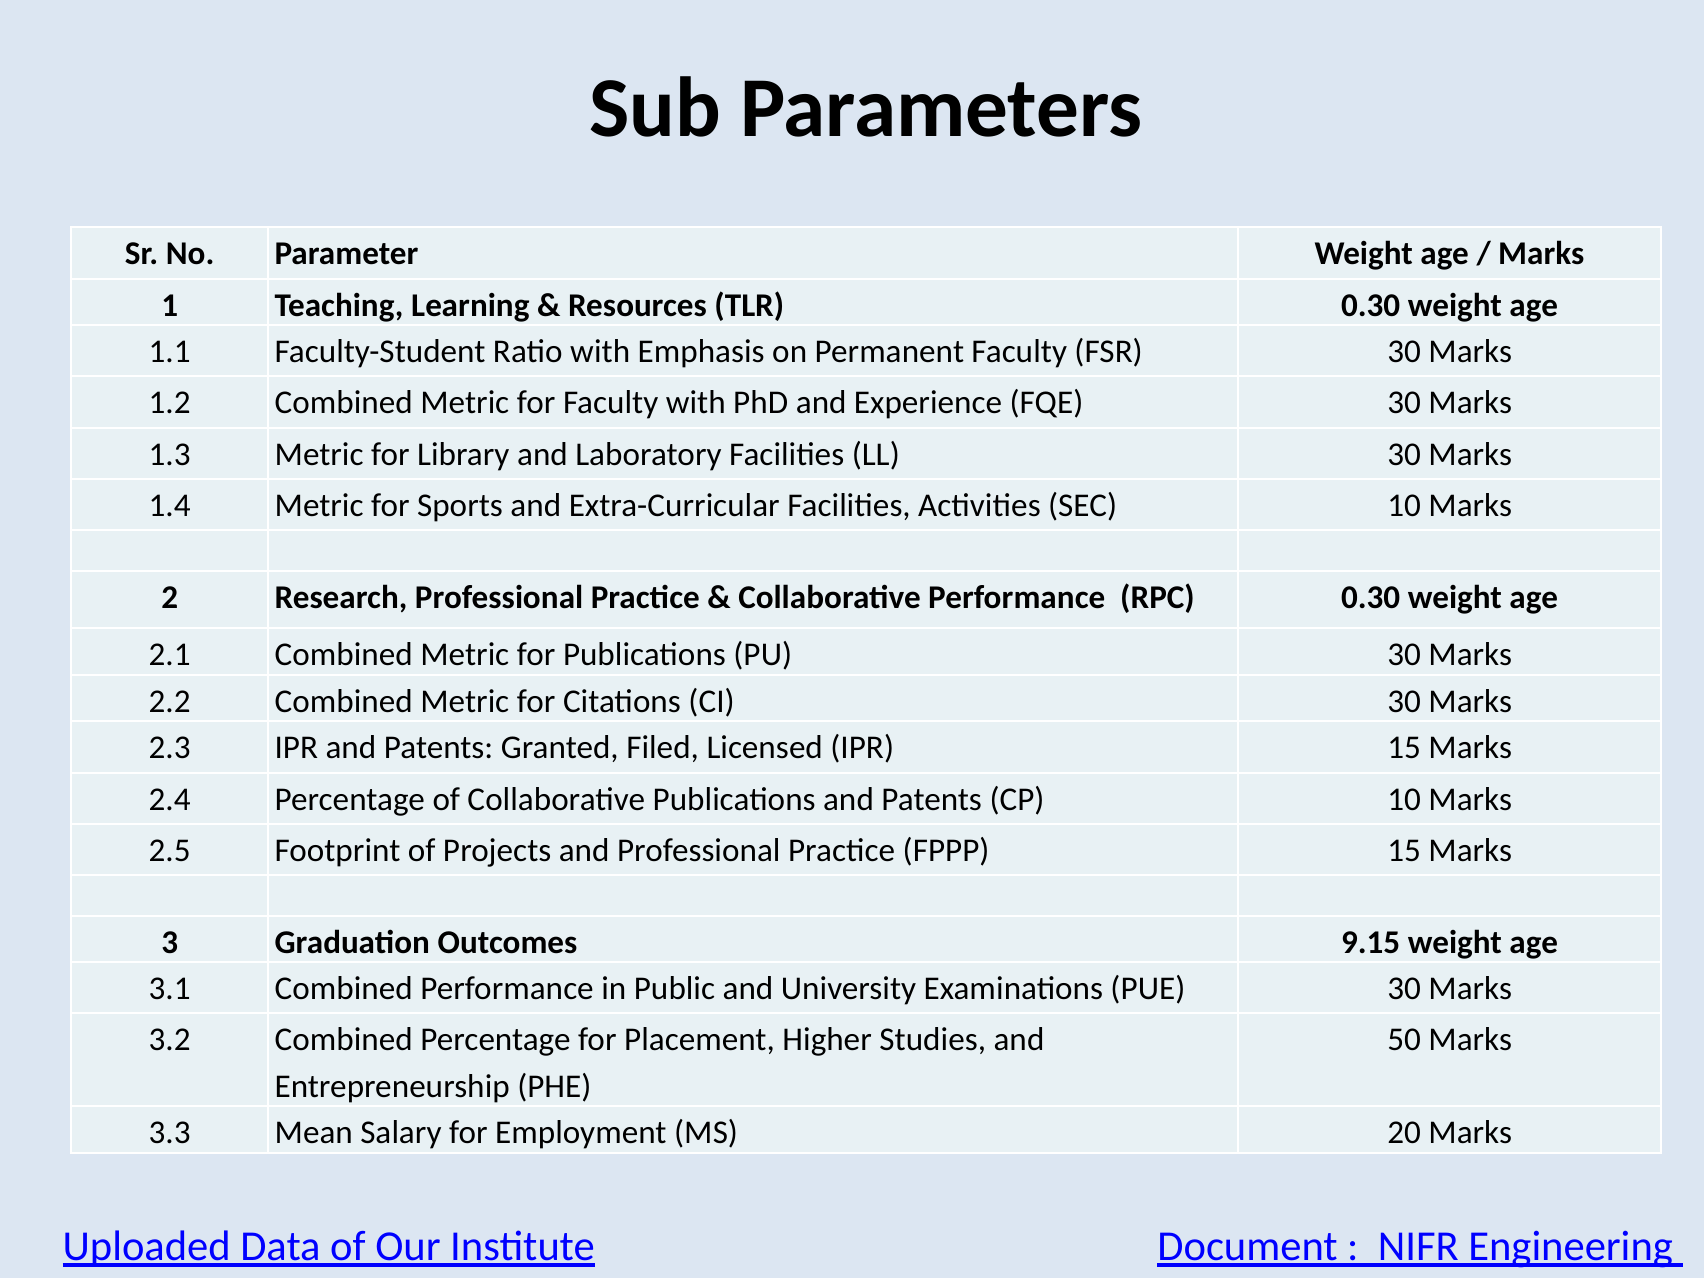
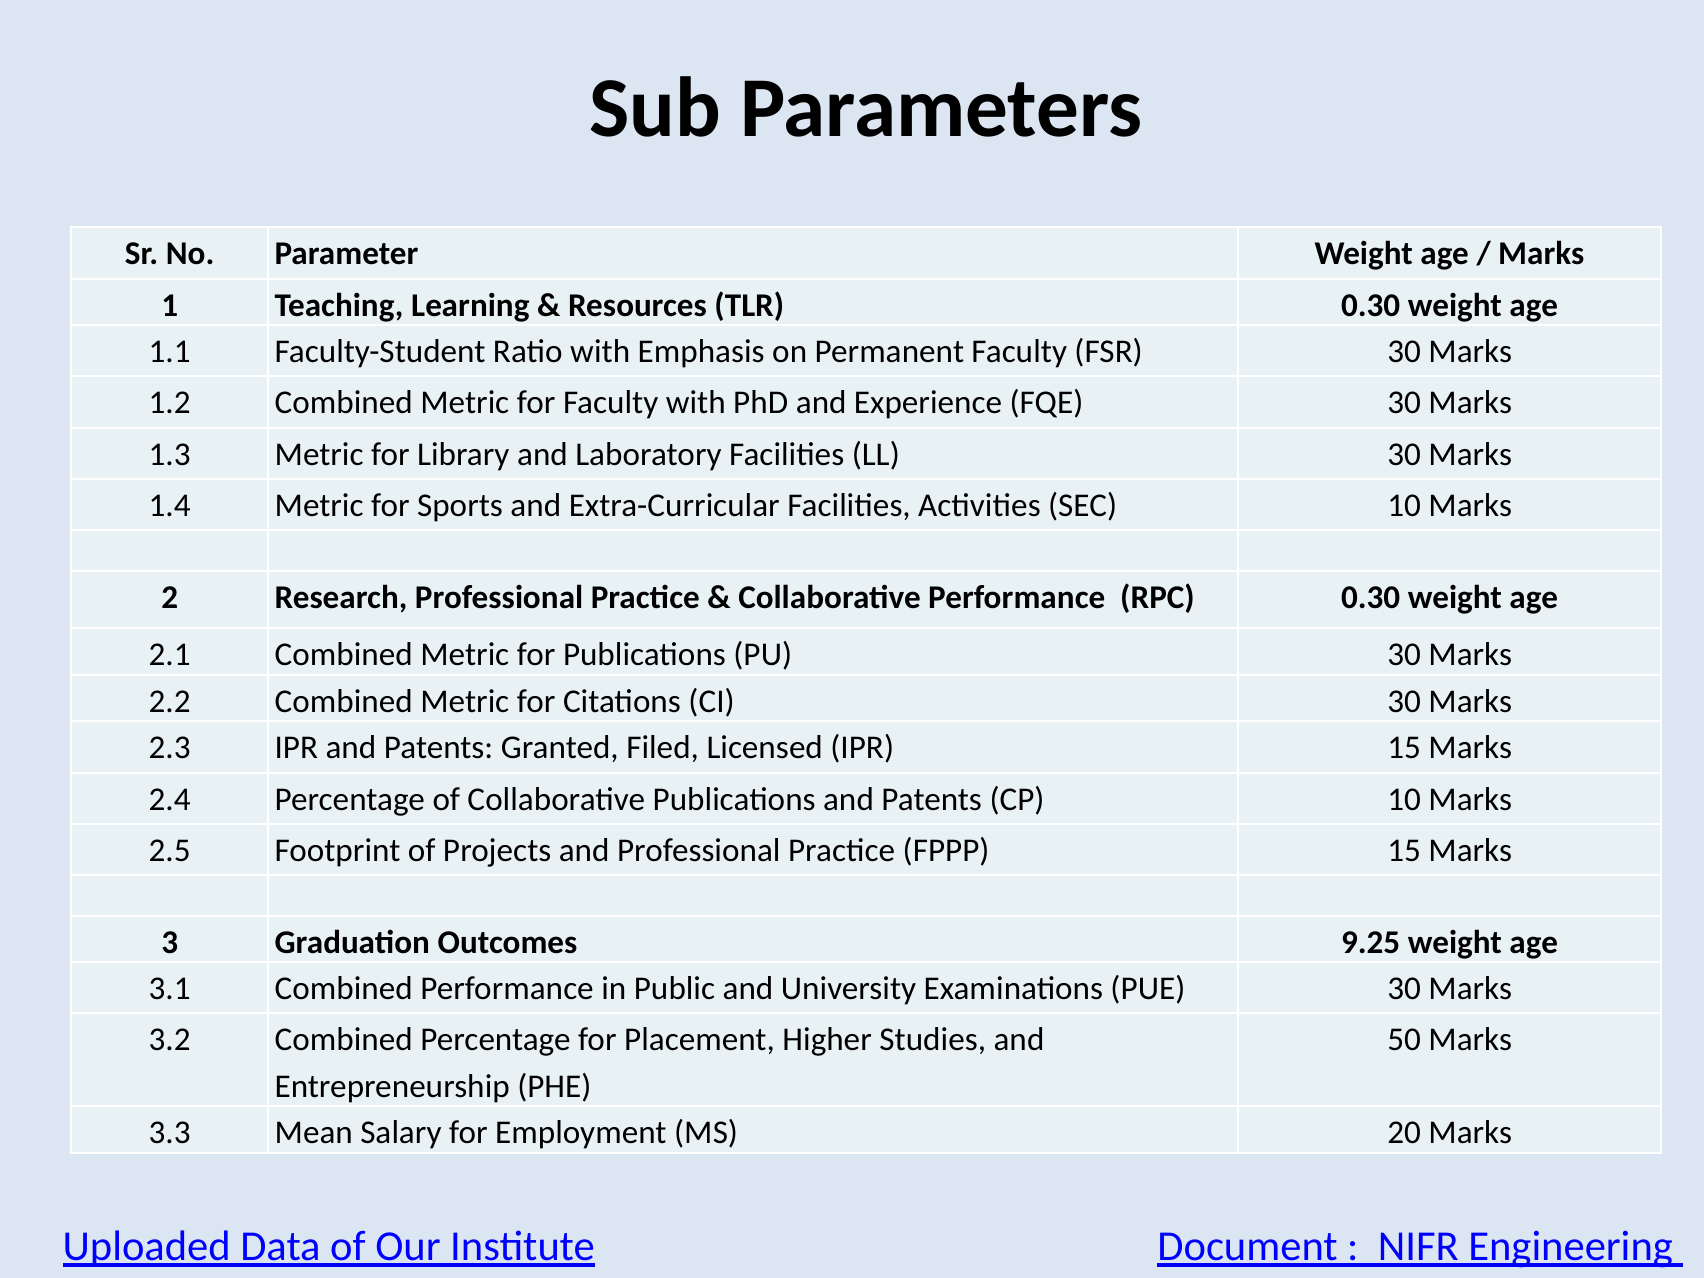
9.15: 9.15 -> 9.25
